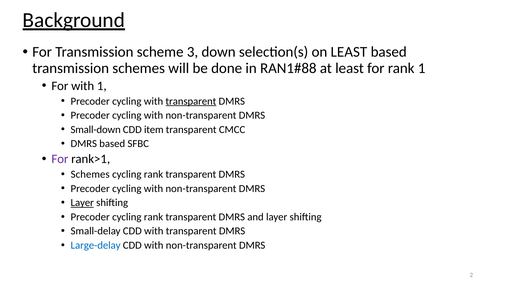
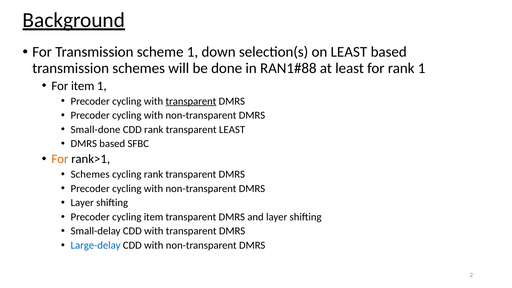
scheme 3: 3 -> 1
For with: with -> item
Small-down: Small-down -> Small-done
CDD item: item -> rank
transparent CMCC: CMCC -> LEAST
For at (60, 159) colour: purple -> orange
Layer at (82, 203) underline: present -> none
Precoder cycling rank: rank -> item
